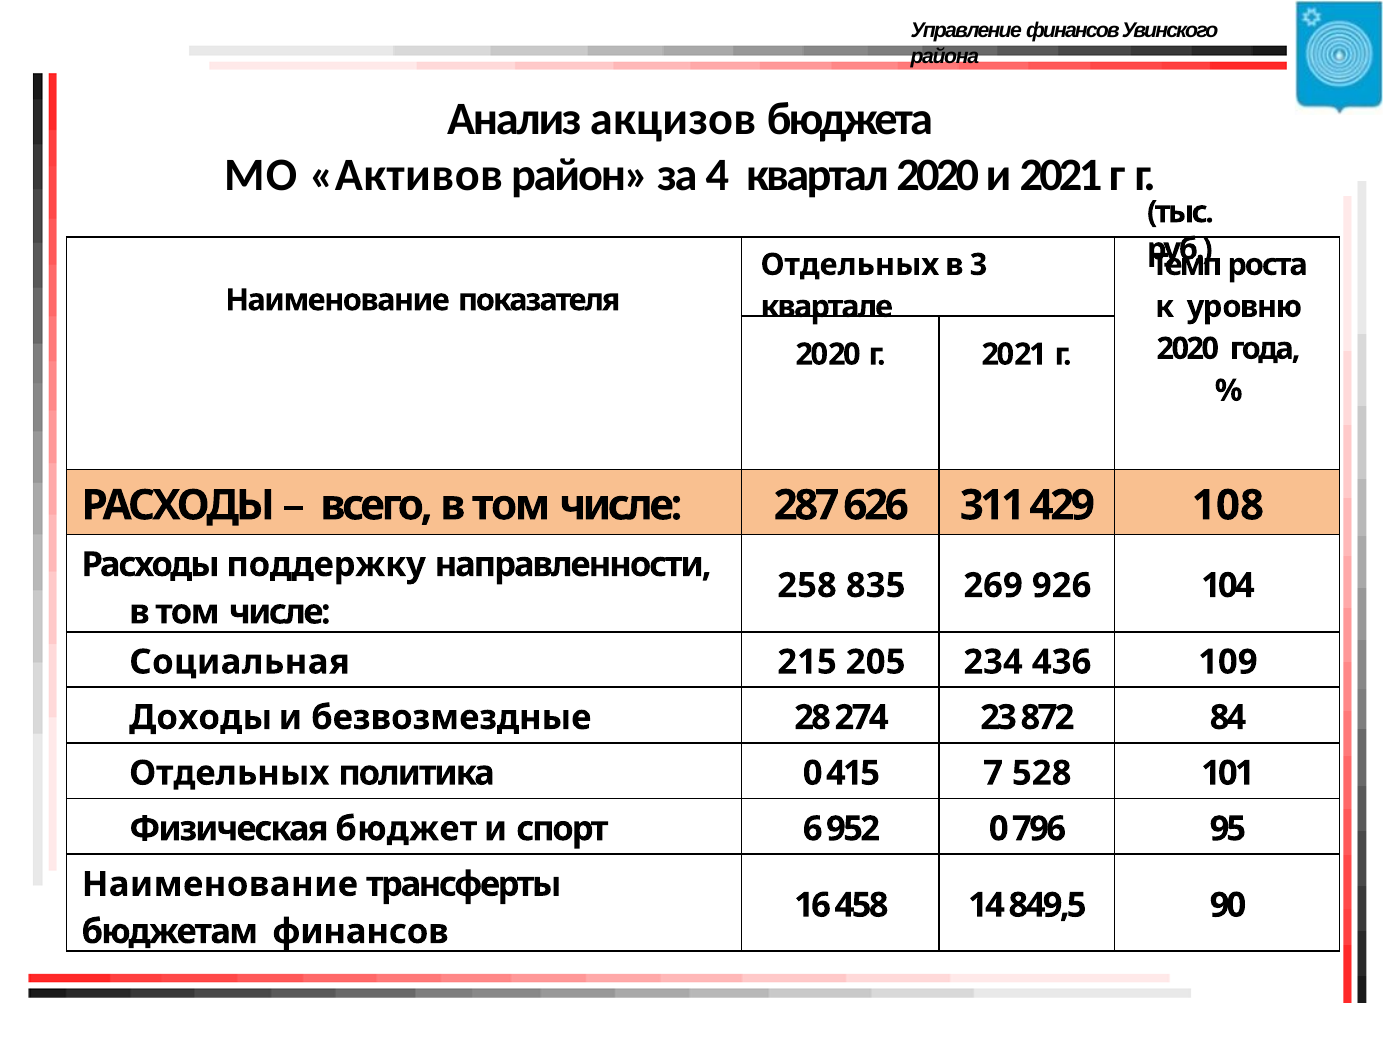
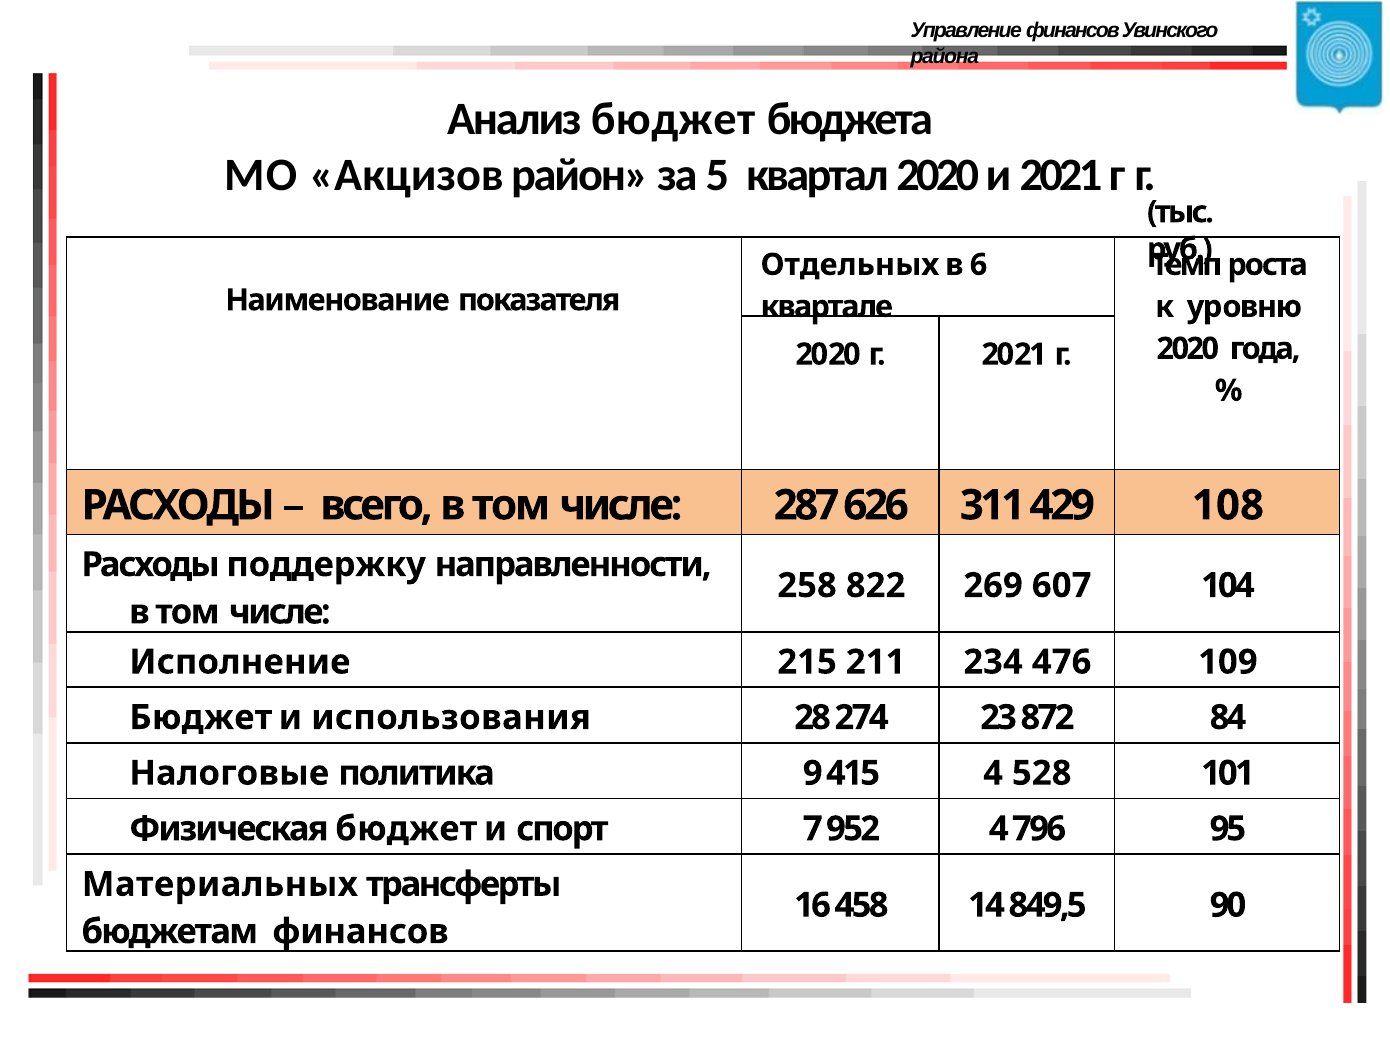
Анализ акцизов: акцизов -> бюджет
Активов: Активов -> Акцизов
4: 4 -> 5
3: 3 -> 6
835: 835 -> 822
926: 926 -> 607
Социальная: Социальная -> Исполнение
205: 205 -> 211
436: 436 -> 476
Доходы at (201, 717): Доходы -> Бюджет
безвозмездные: безвозмездные -> использования
Отдельных at (229, 773): Отдельных -> Налоговые
политика 0: 0 -> 9
415 7: 7 -> 4
6: 6 -> 7
952 0: 0 -> 4
Наименование at (220, 884): Наименование -> Материальных
